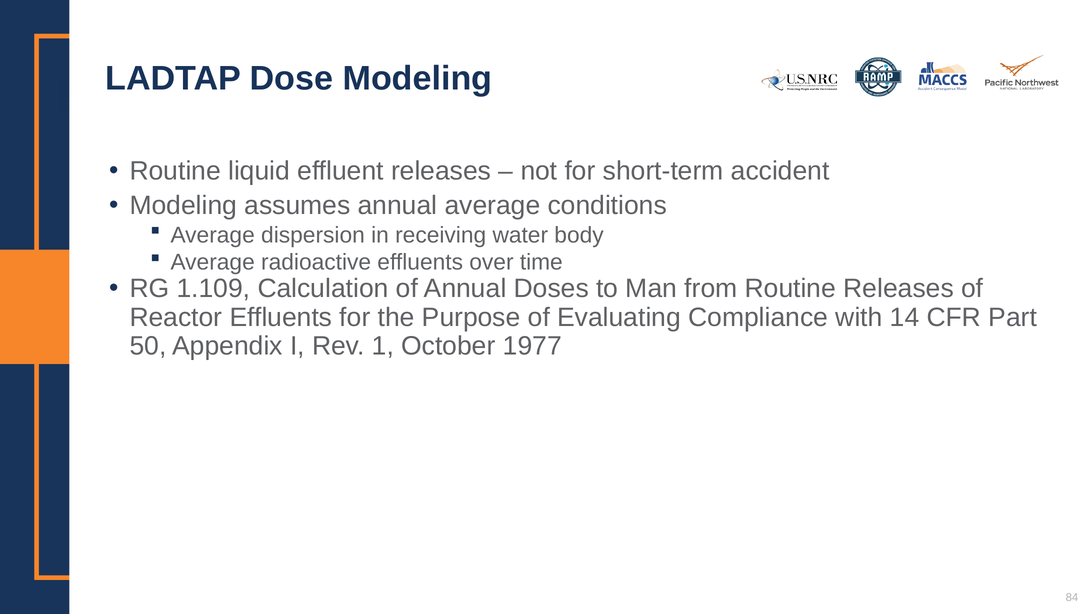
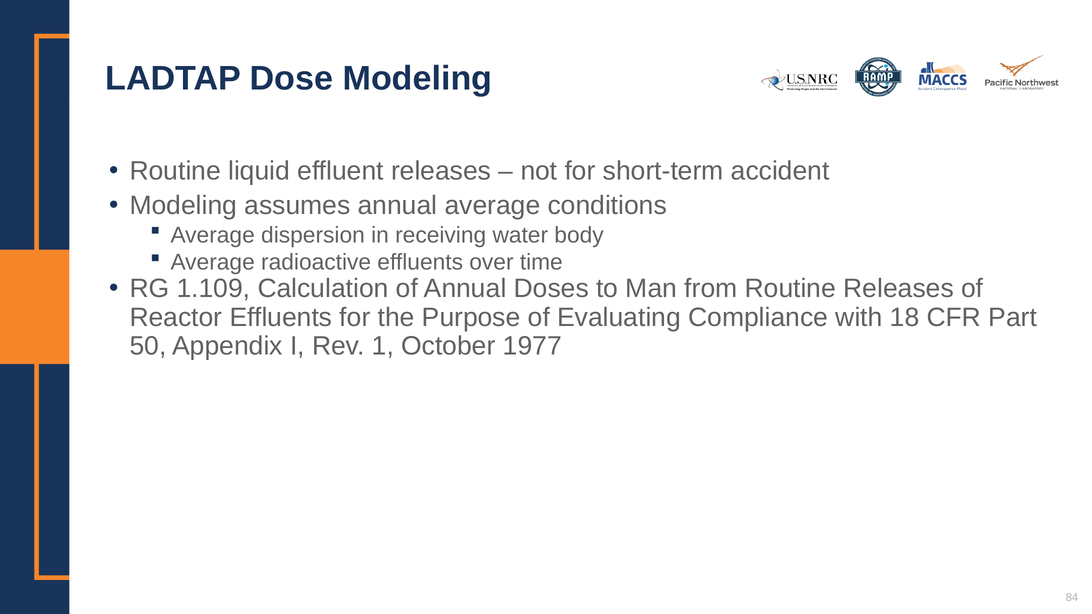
14: 14 -> 18
